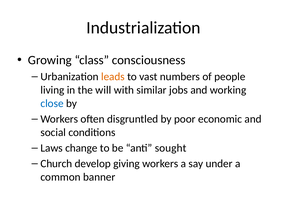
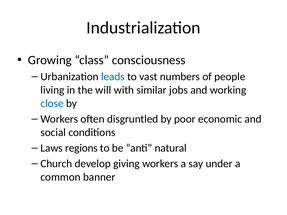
leads colour: orange -> blue
change: change -> regions
sought: sought -> natural
